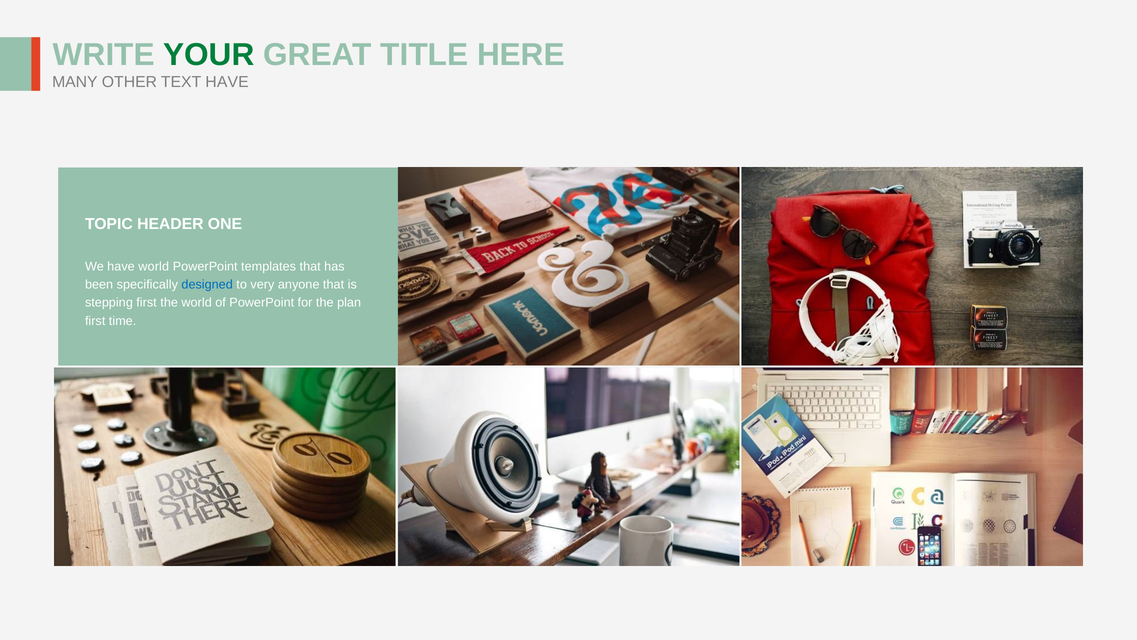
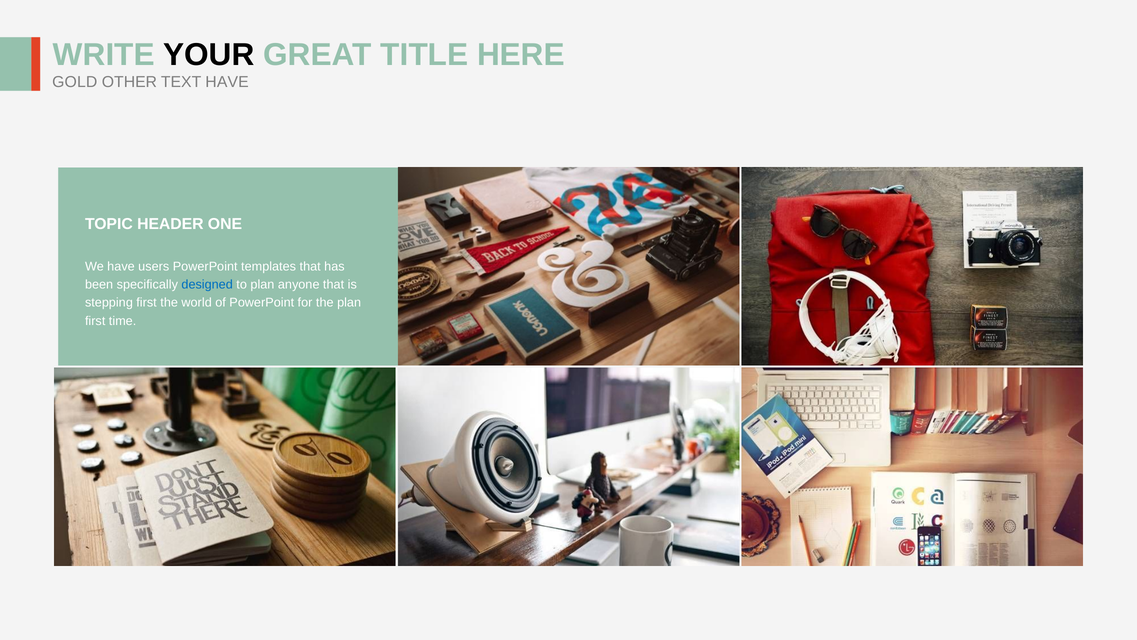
YOUR colour: green -> black
MANY: MANY -> GOLD
have world: world -> users
to very: very -> plan
